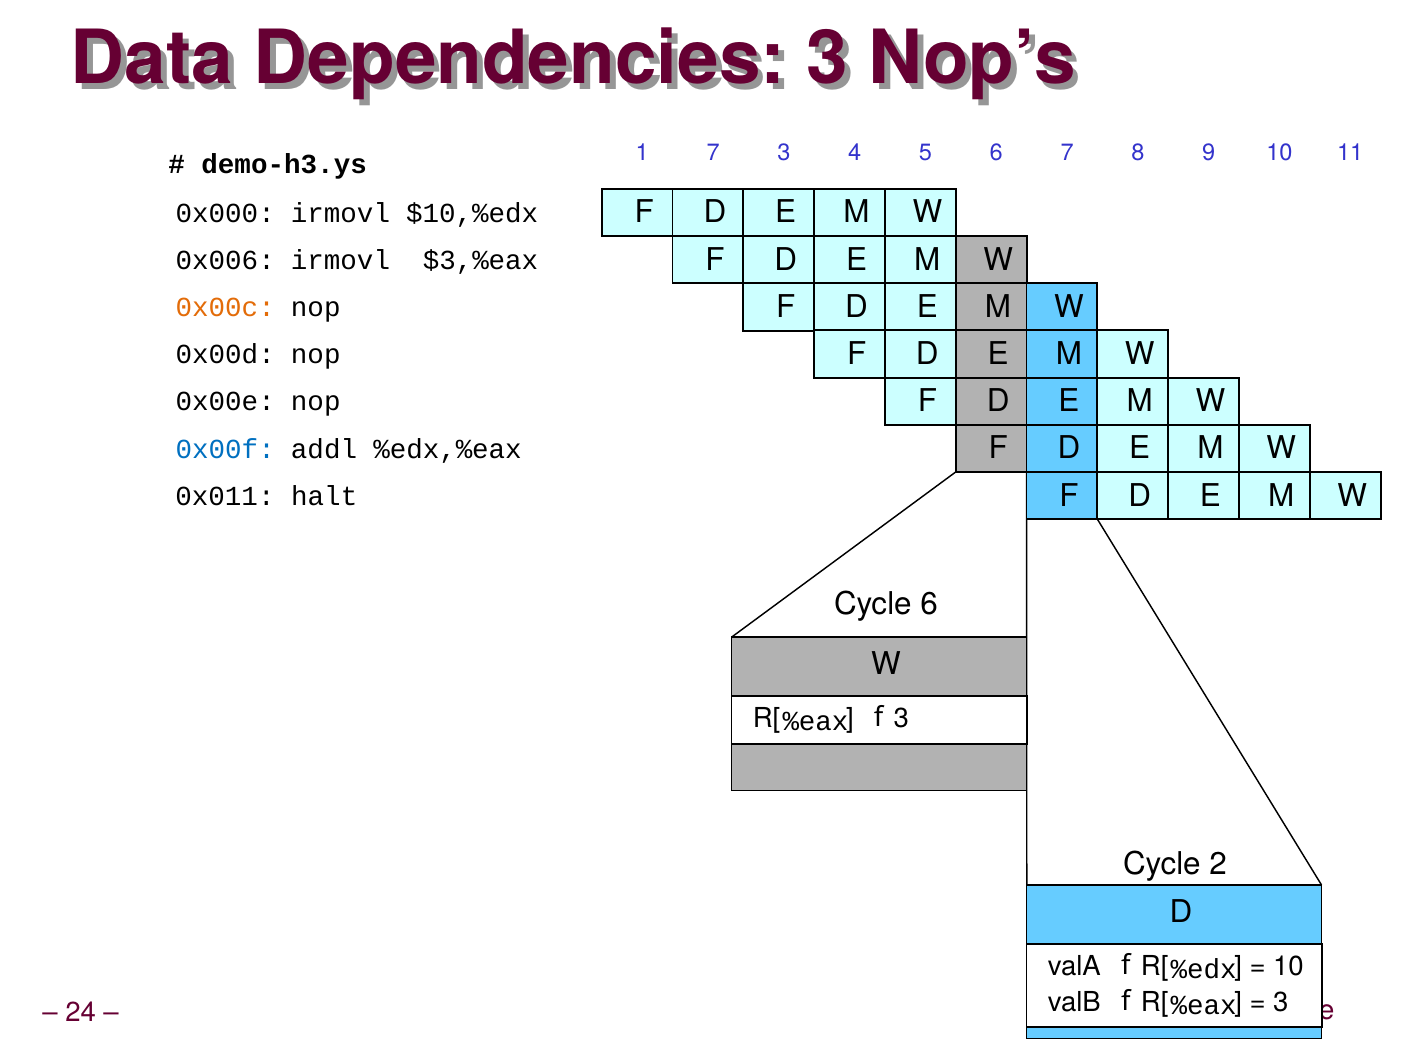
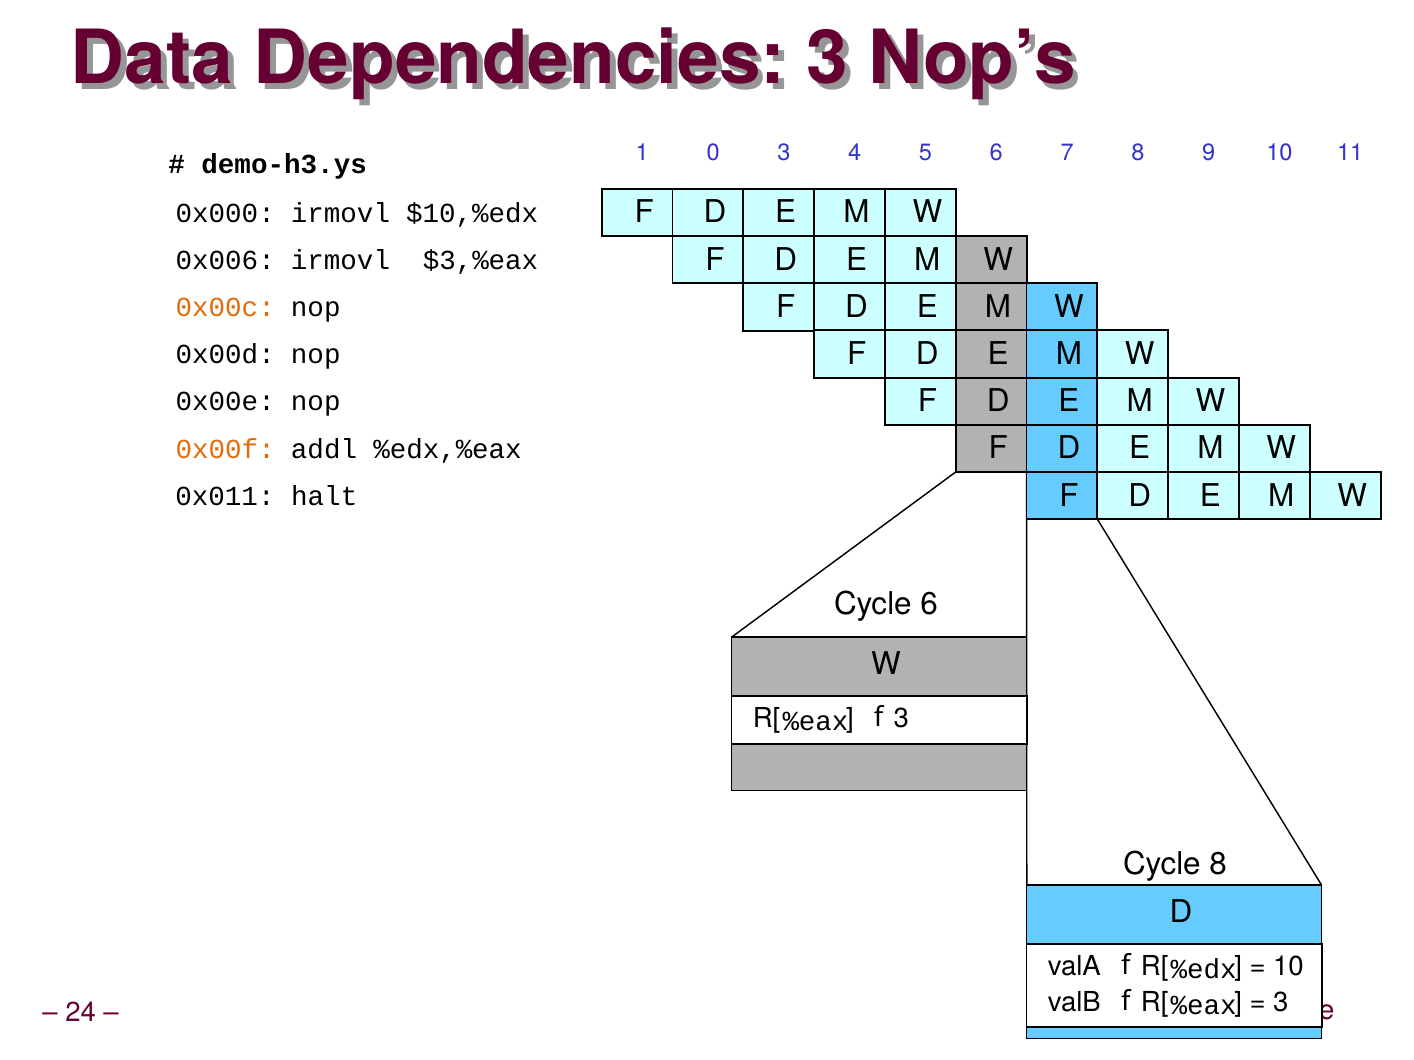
1 7: 7 -> 0
0x00f colour: blue -> orange
Cycle 2: 2 -> 8
